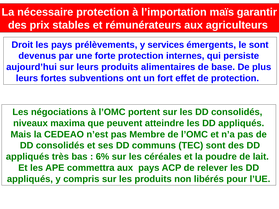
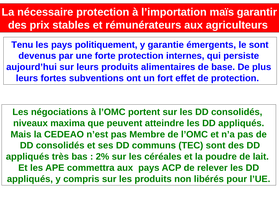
Droit: Droit -> Tenu
prélèvements: prélèvements -> politiquement
services: services -> garantie
6%: 6% -> 2%
